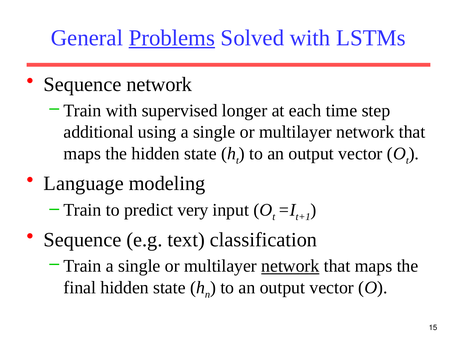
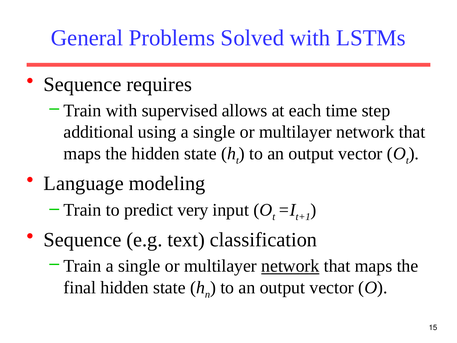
Problems underline: present -> none
Sequence network: network -> requires
longer: longer -> allows
